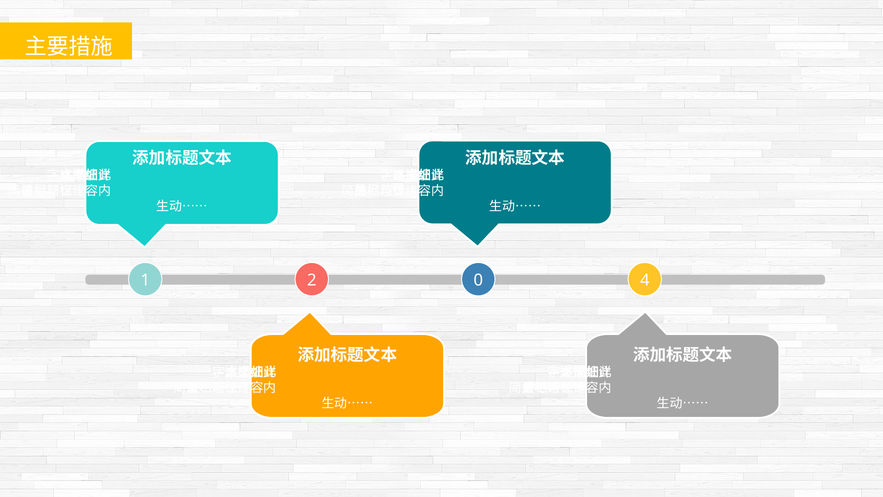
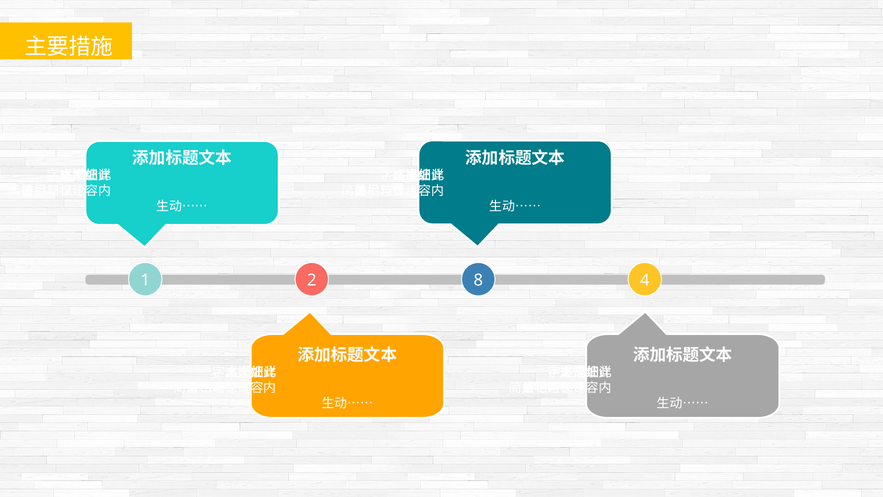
0: 0 -> 8
